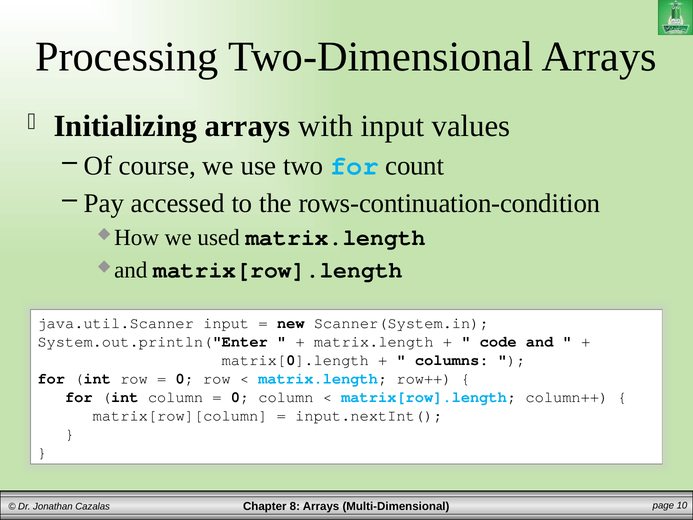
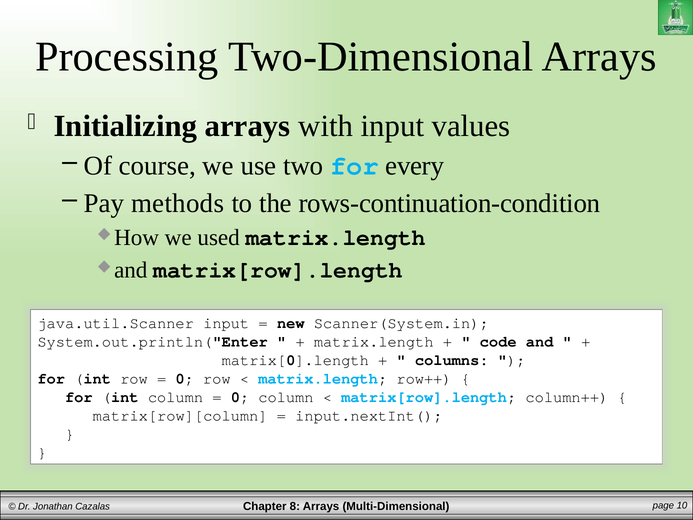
count: count -> every
accessed: accessed -> methods
